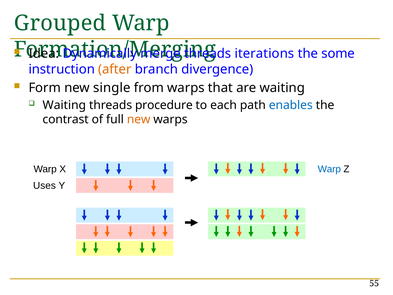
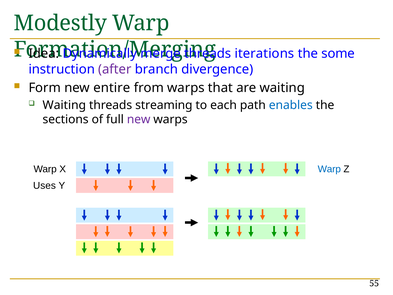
Grouped: Grouped -> Modestly
after colour: orange -> purple
single: single -> entire
procedure: procedure -> streaming
contrast: contrast -> sections
new at (139, 119) colour: orange -> purple
